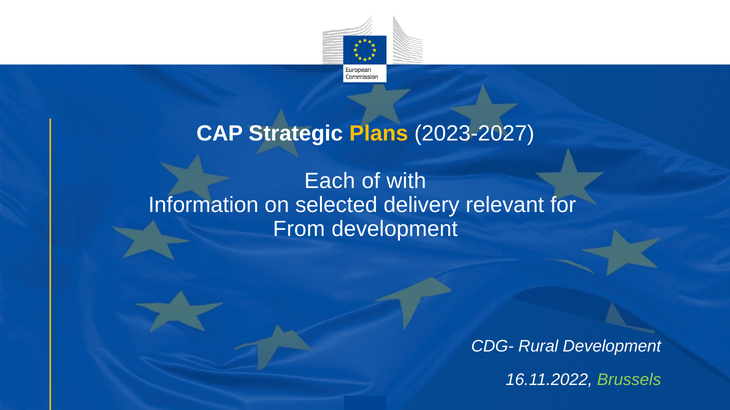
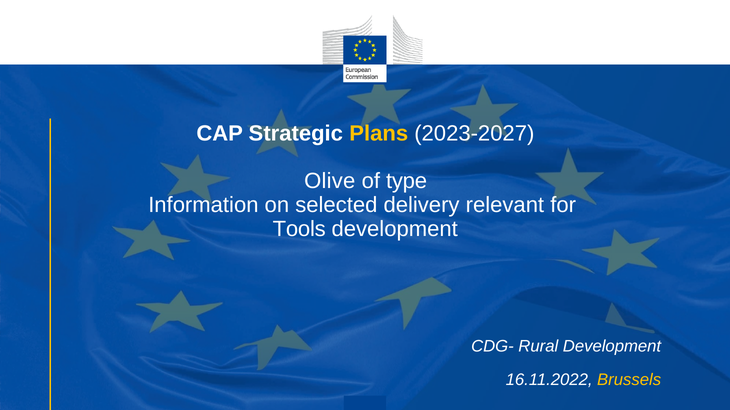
Each: Each -> Olive
with: with -> type
From: From -> Tools
Brussels colour: light green -> yellow
